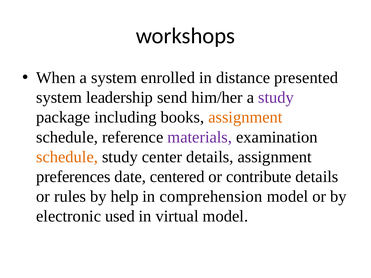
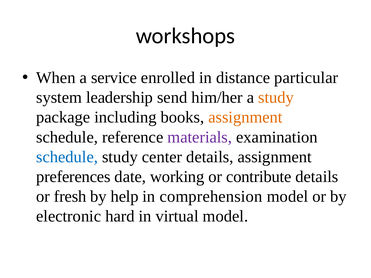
a system: system -> service
presented: presented -> particular
study at (276, 98) colour: purple -> orange
schedule at (67, 157) colour: orange -> blue
centered: centered -> working
rules: rules -> fresh
used: used -> hard
